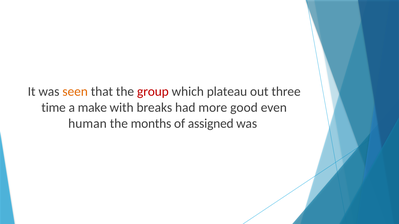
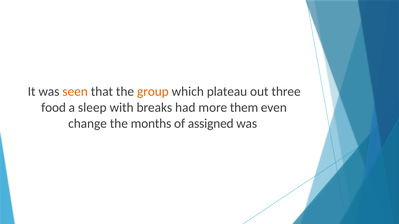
group colour: red -> orange
time: time -> food
make: make -> sleep
good: good -> them
human: human -> change
